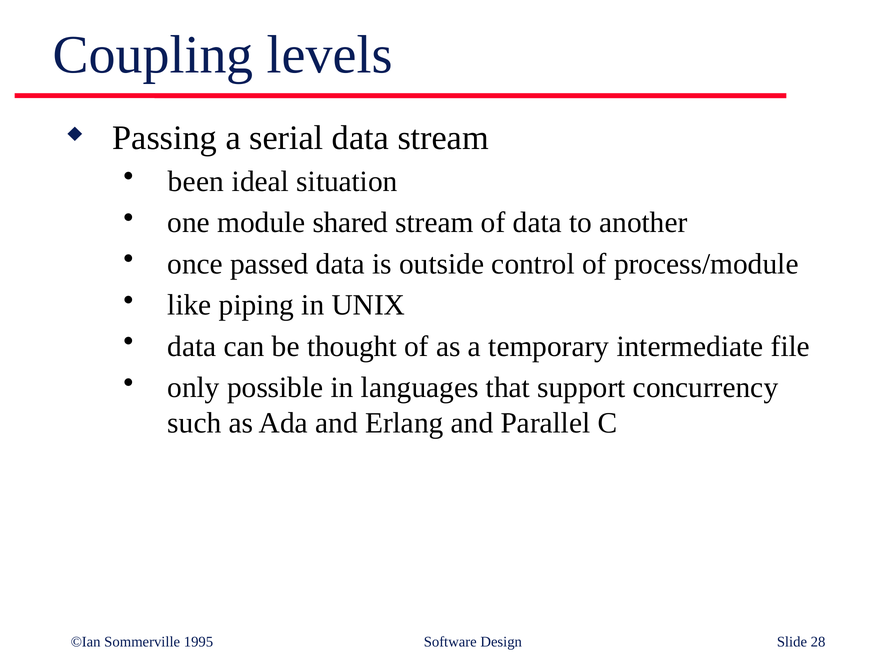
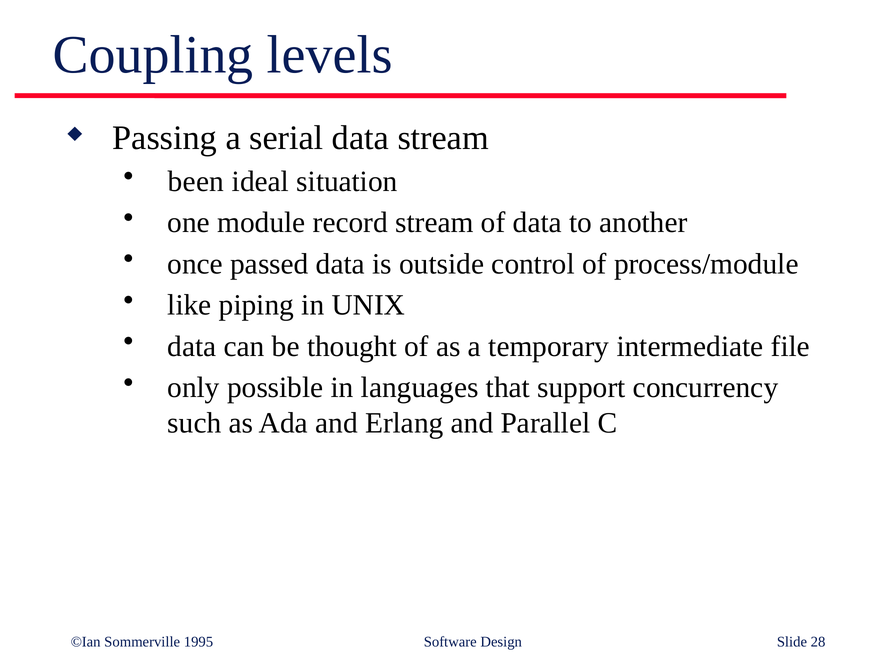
shared: shared -> record
